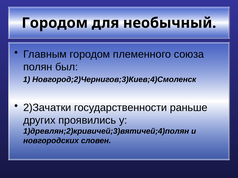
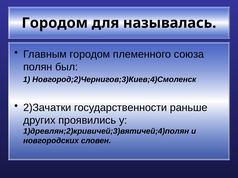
необычный: необычный -> называлась
